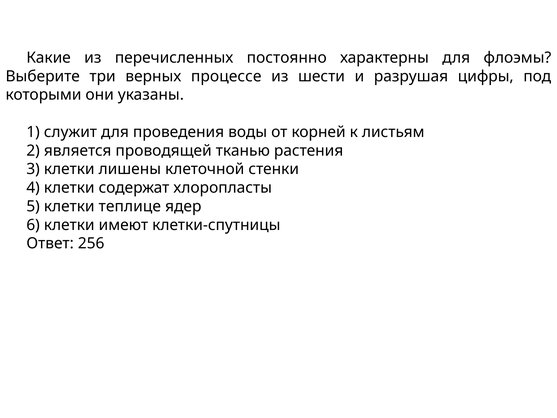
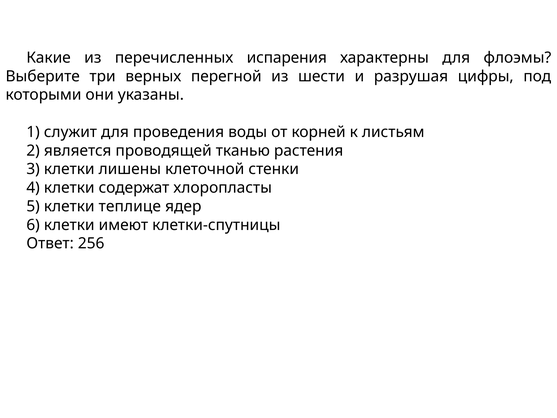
постоянно: постоянно -> испарения
процессе: процессе -> перегной
